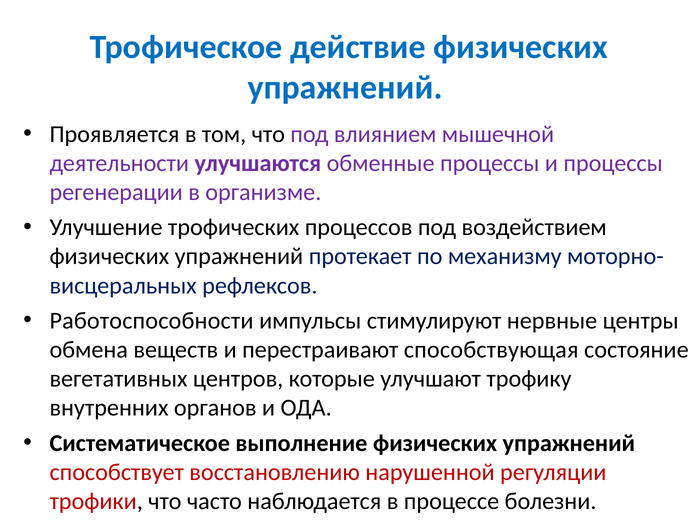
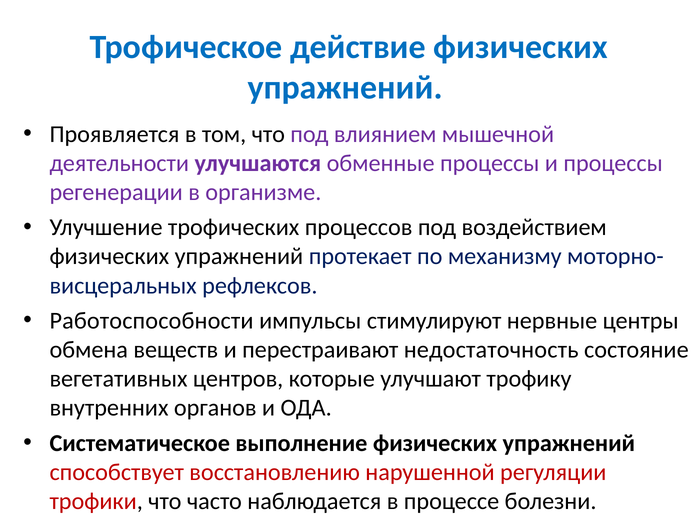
способствующая: способствующая -> недостаточность
